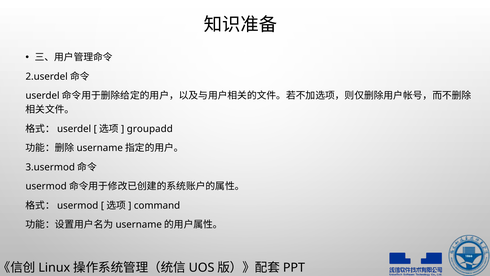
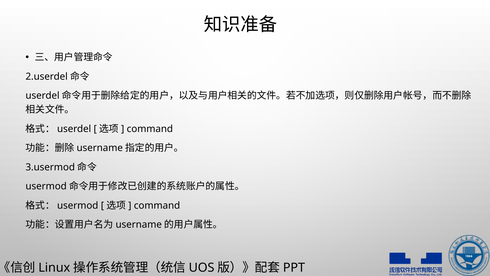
groupadd at (150, 129): groupadd -> command
